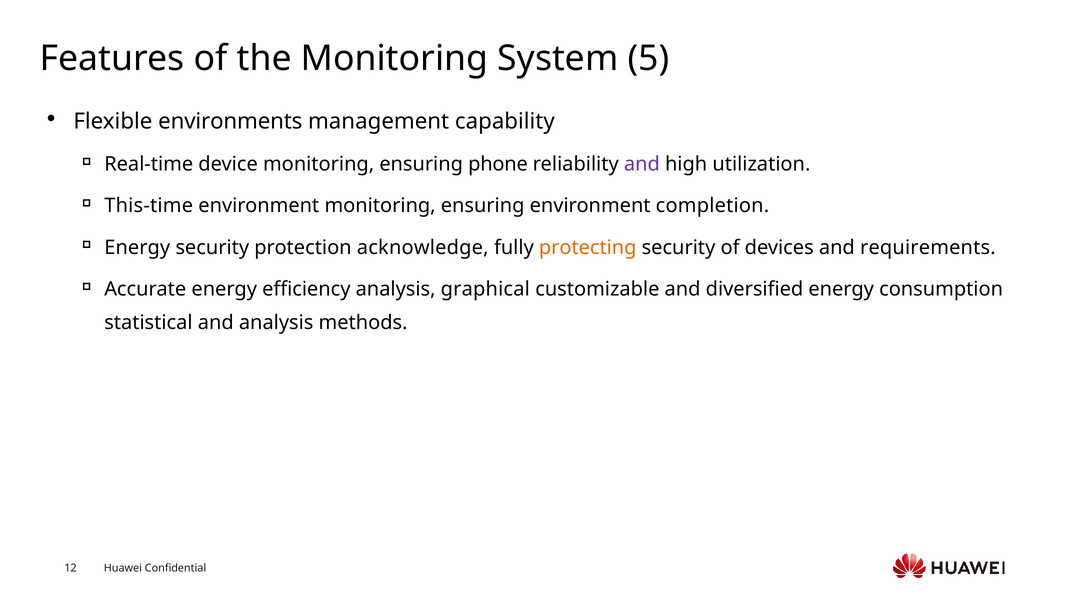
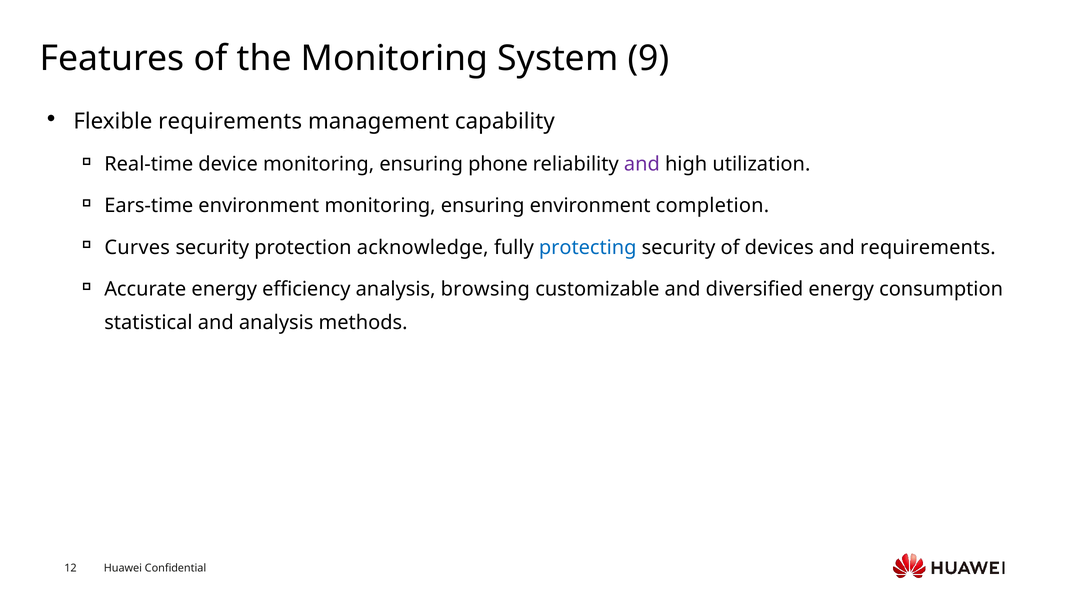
5: 5 -> 9
Flexible environments: environments -> requirements
This-time: This-time -> Ears-time
Energy at (137, 247): Energy -> Curves
protecting colour: orange -> blue
graphical: graphical -> browsing
